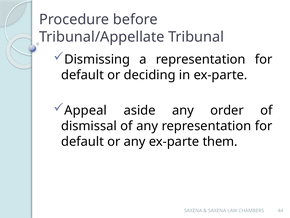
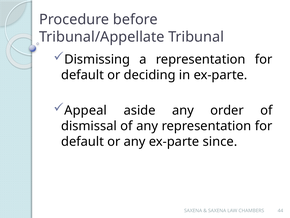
them: them -> since
